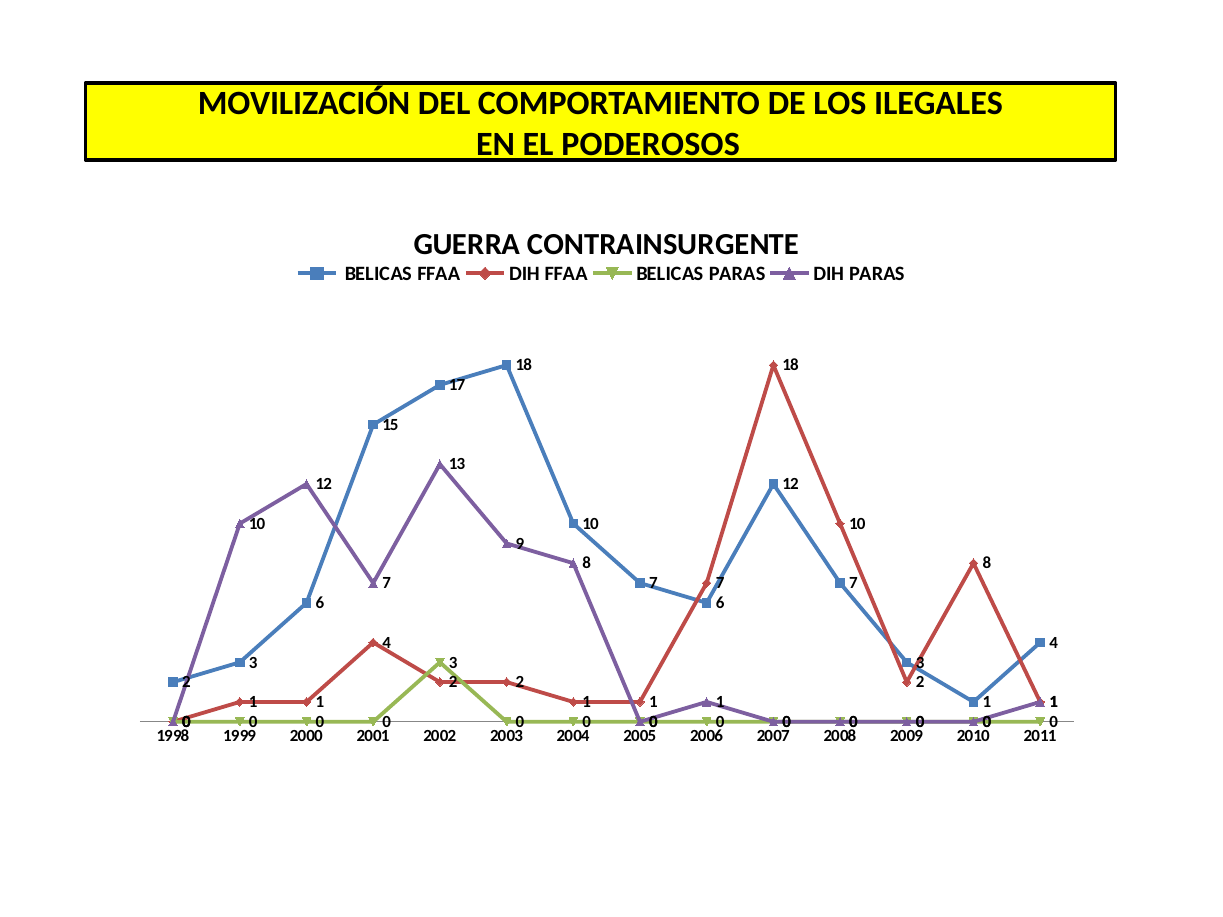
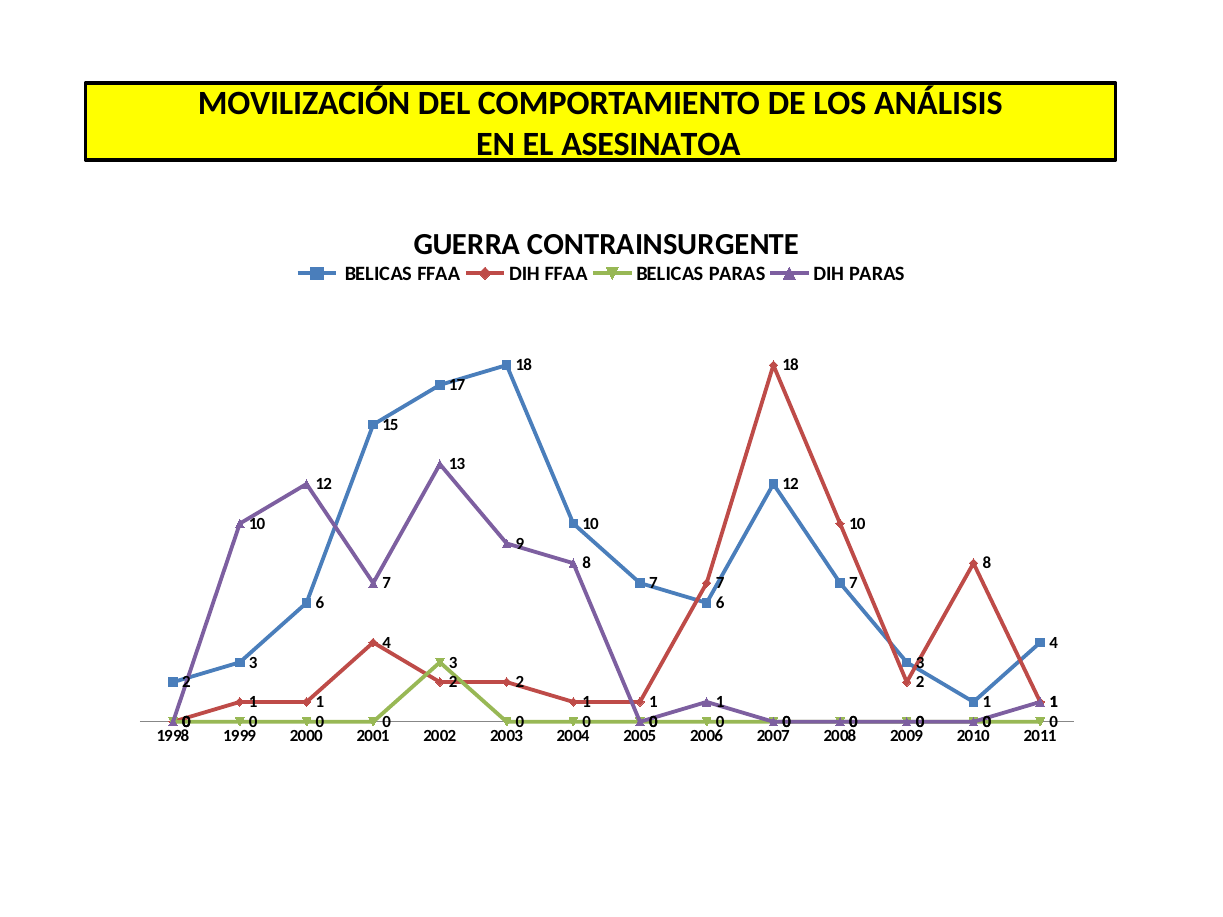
ILEGALES: ILEGALES -> ANÁLISIS
PODEROSOS: PODEROSOS -> ASESINATOA
